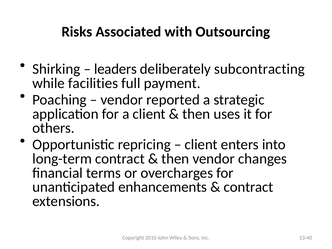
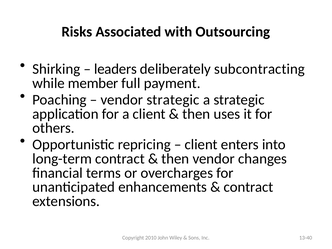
facilities: facilities -> member
vendor reported: reported -> strategic
